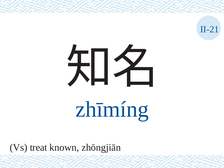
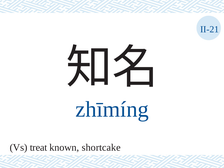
zhōngjiān: zhōngjiān -> shortcake
